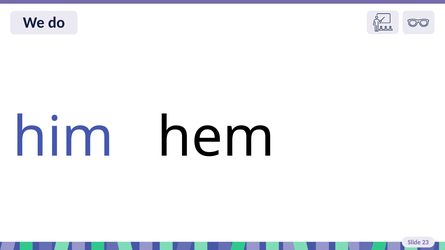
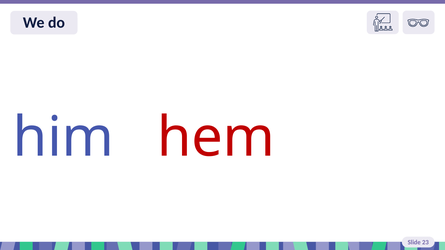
hem colour: black -> red
